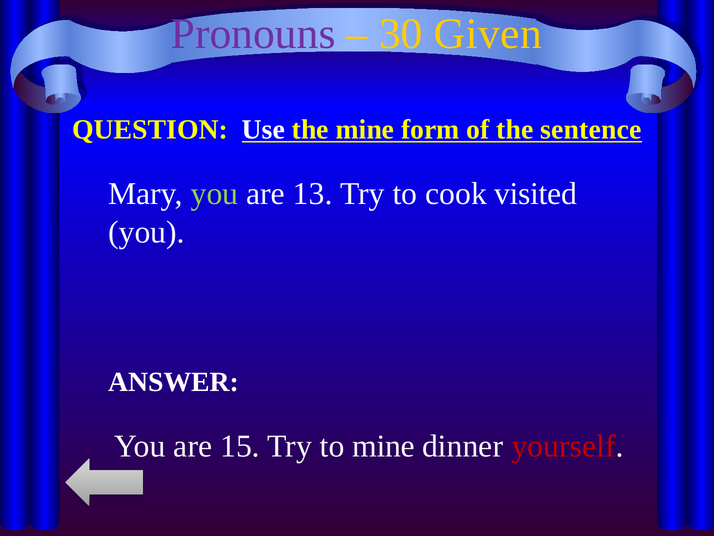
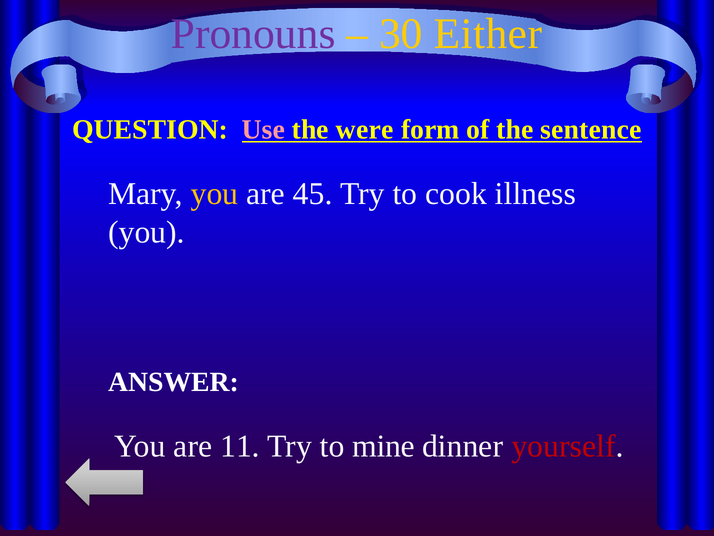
Given: Given -> Either
Use colour: white -> pink
the mine: mine -> were
you at (214, 194) colour: light green -> yellow
13: 13 -> 45
visited: visited -> illness
15: 15 -> 11
